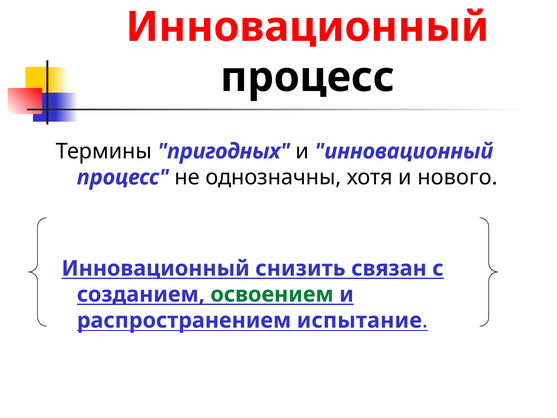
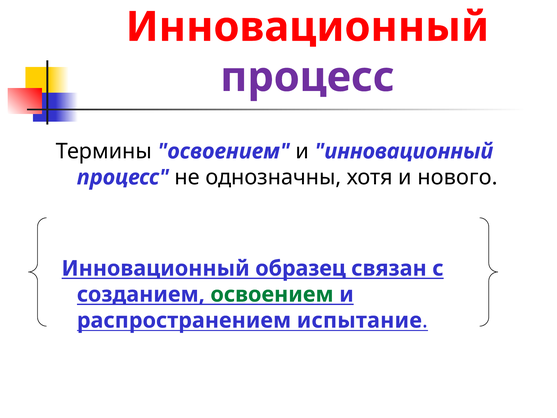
процесс at (307, 77) colour: black -> purple
Термины пригодных: пригодных -> освоением
снизить: снизить -> образец
